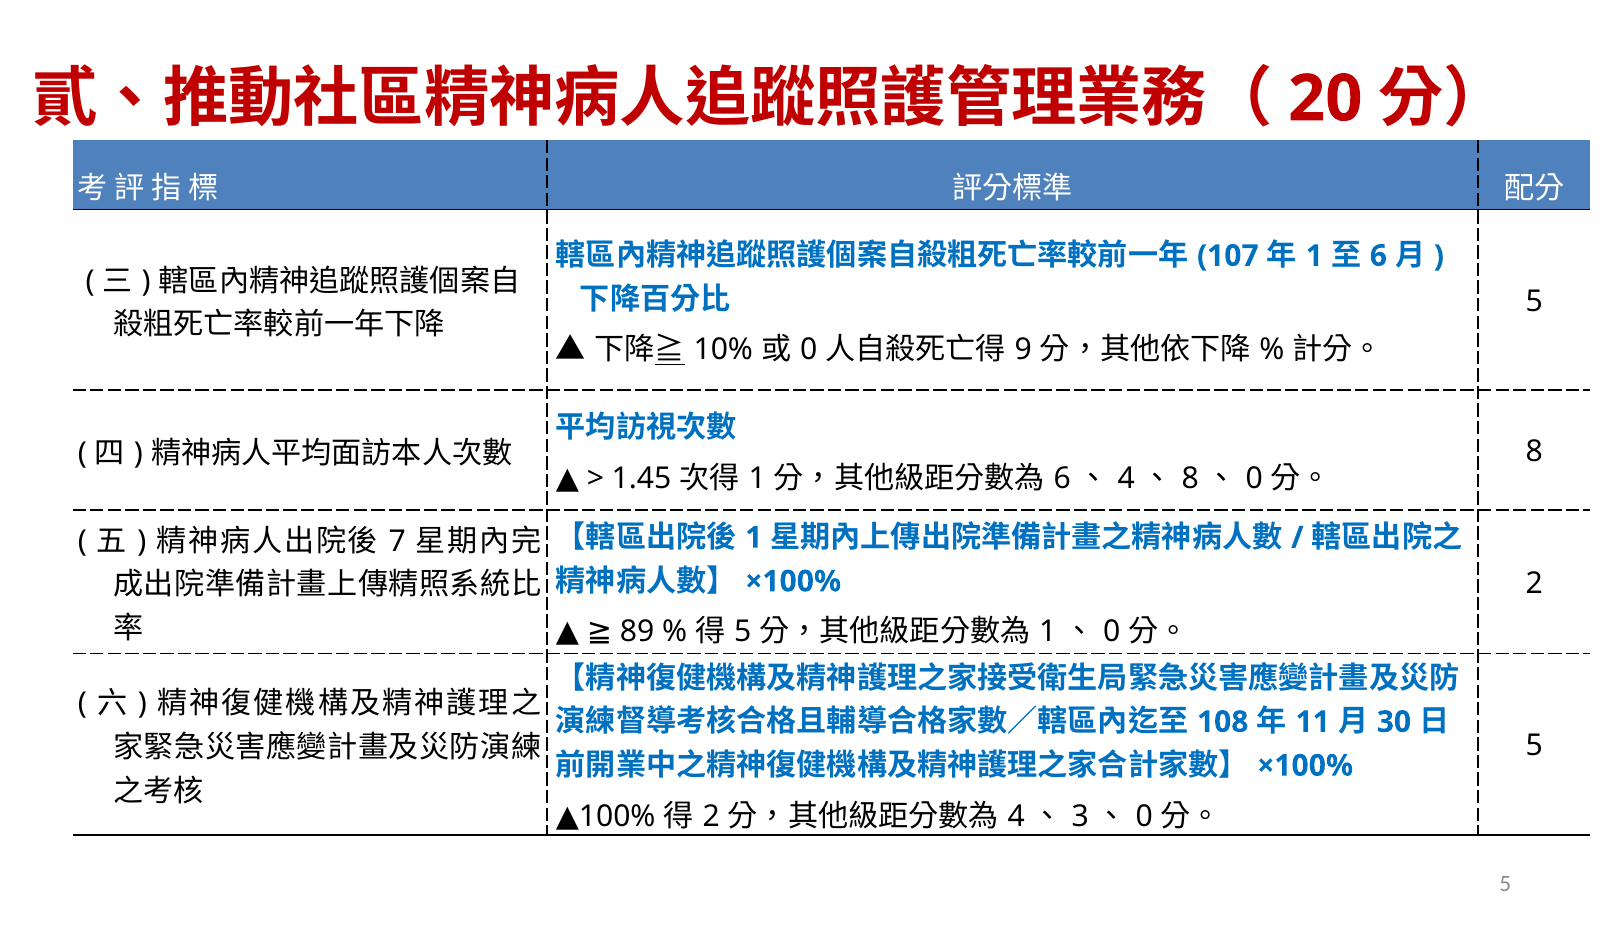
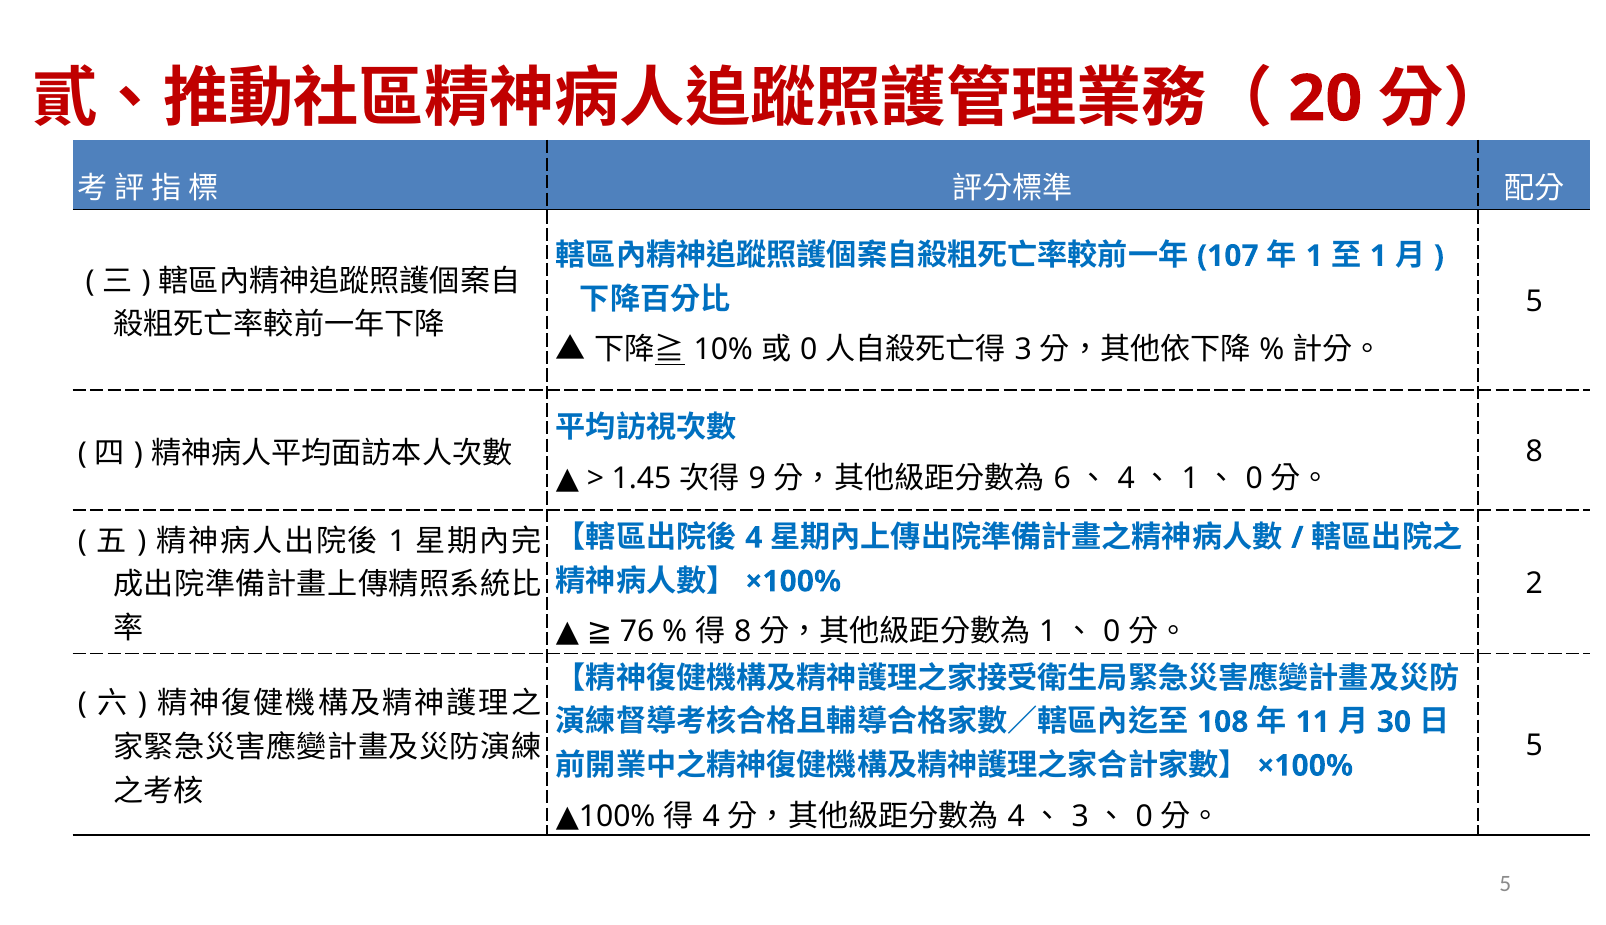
6 at (1378, 256): 6 -> 1
9 at (1023, 350): 9 -> 3
1 at (757, 478): 1 -> 9
8 at (1190, 478): 8 -> 1
1 at (754, 538): 1 -> 4
7 at (397, 541): 7 -> 1
89: 89 -> 76
5 at (743, 632): 5 -> 8
2 at (711, 816): 2 -> 4
